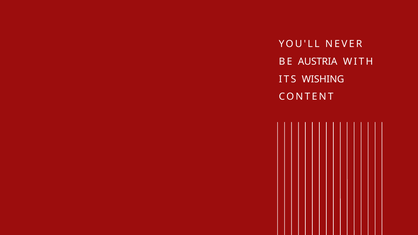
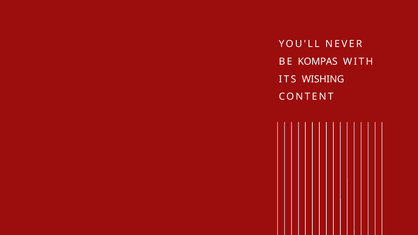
AUSTRIA: AUSTRIA -> KOMPAS
